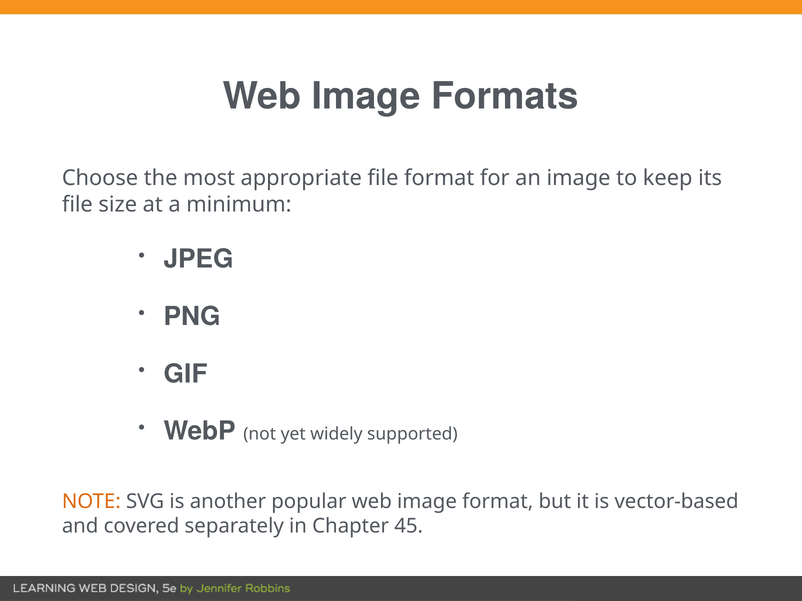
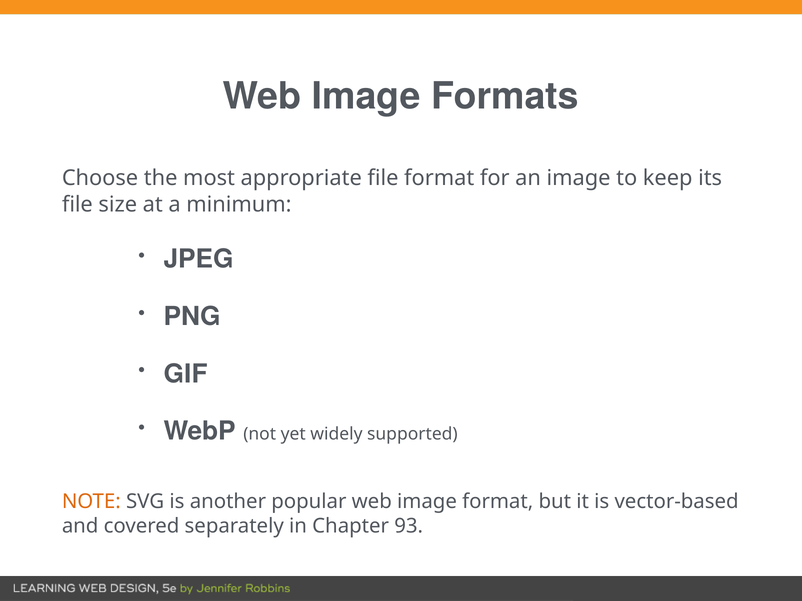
45: 45 -> 93
